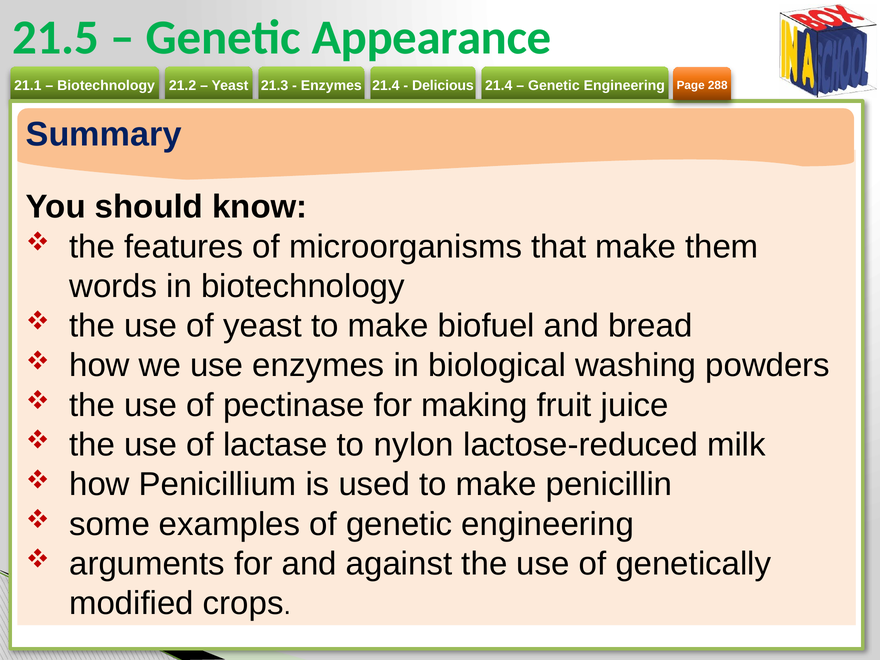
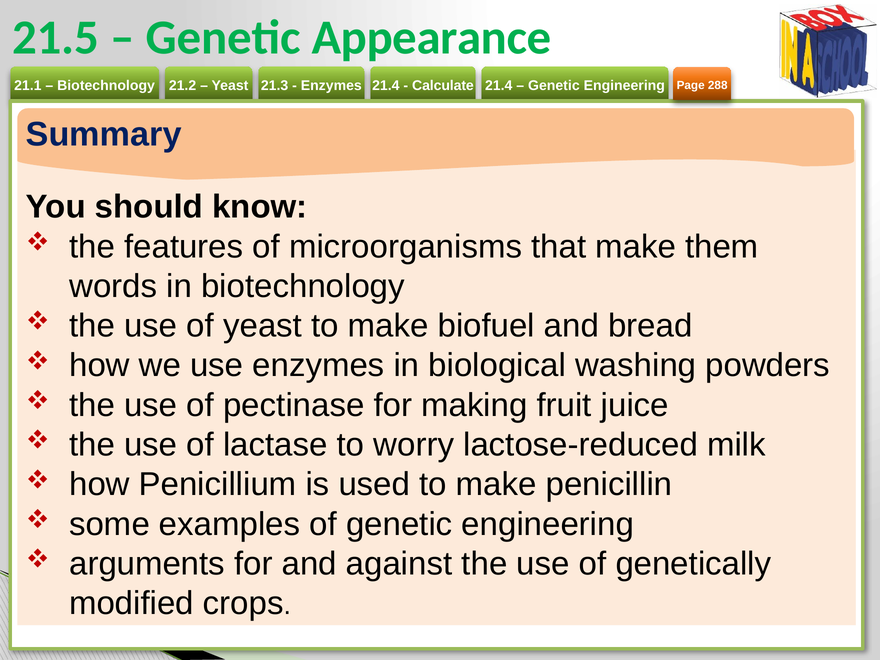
Delicious: Delicious -> Calculate
nylon: nylon -> worry
